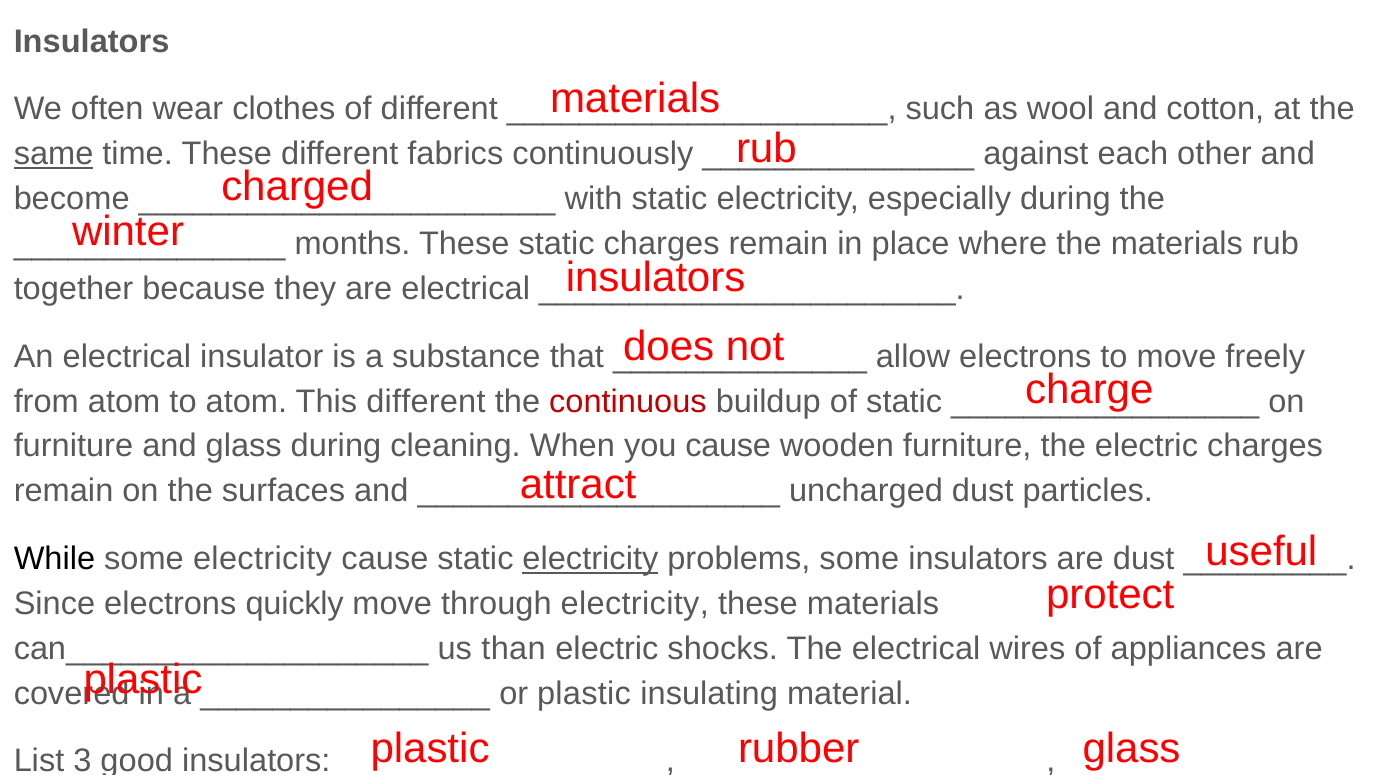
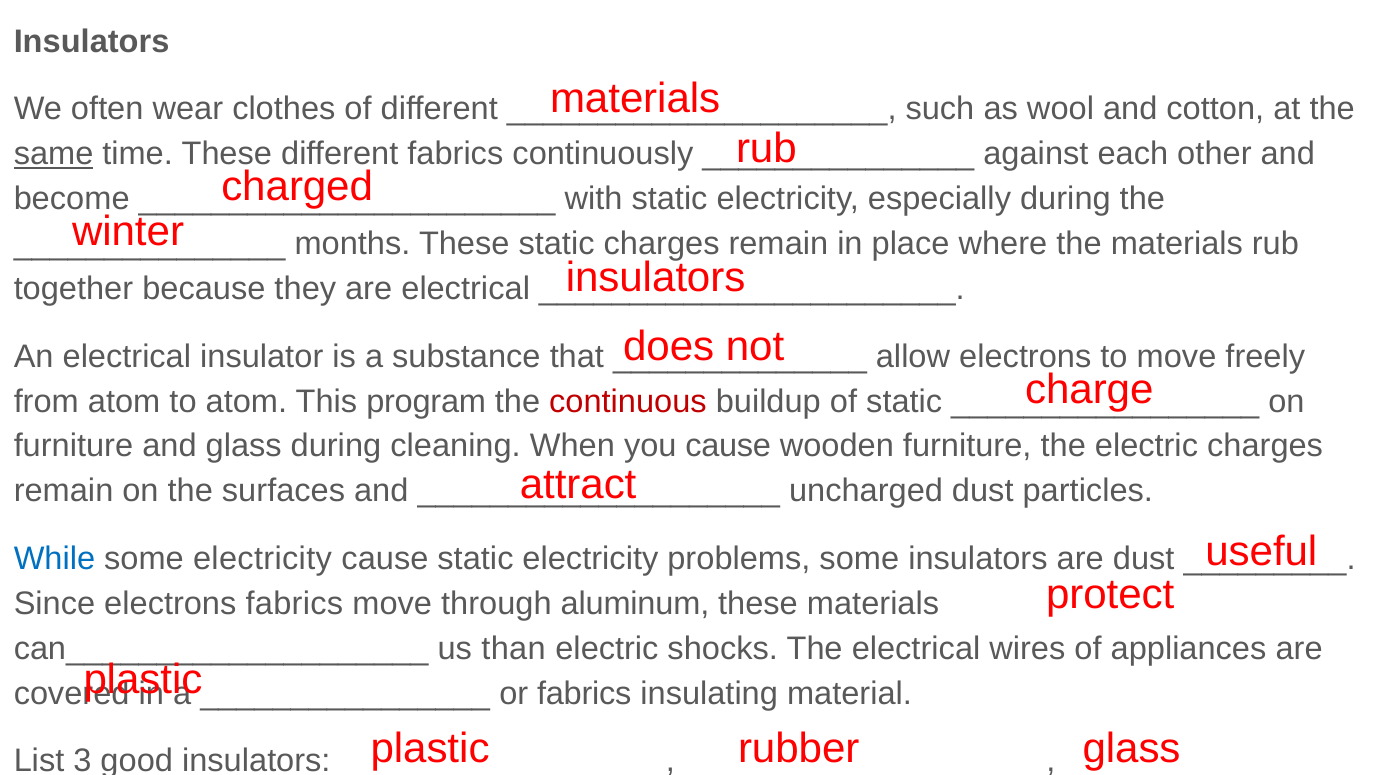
This different: different -> program
While colour: black -> blue
electricity at (590, 559) underline: present -> none
electrons quickly: quickly -> fabrics
through electricity: electricity -> aluminum
or plastic: plastic -> fabrics
